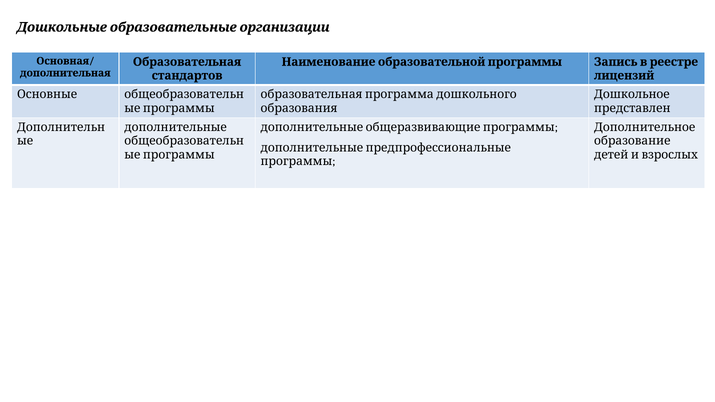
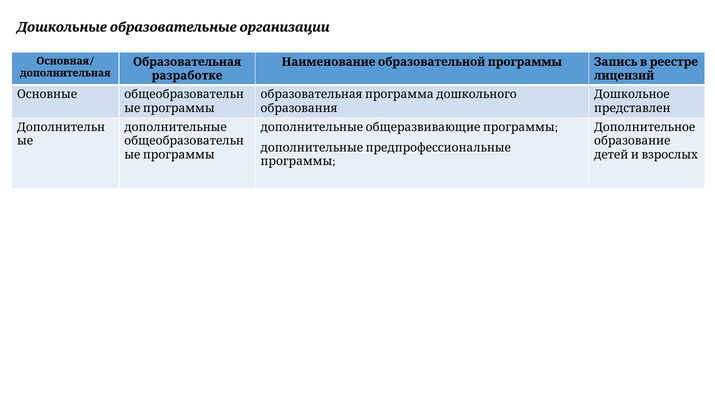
стандартов: стандартов -> разработке
